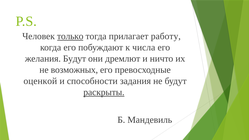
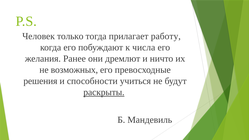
только underline: present -> none
желания Будут: Будут -> Ранее
оценкой: оценкой -> решения
задания: задания -> учиться
